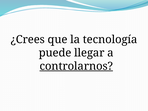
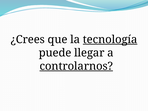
tecnología underline: none -> present
